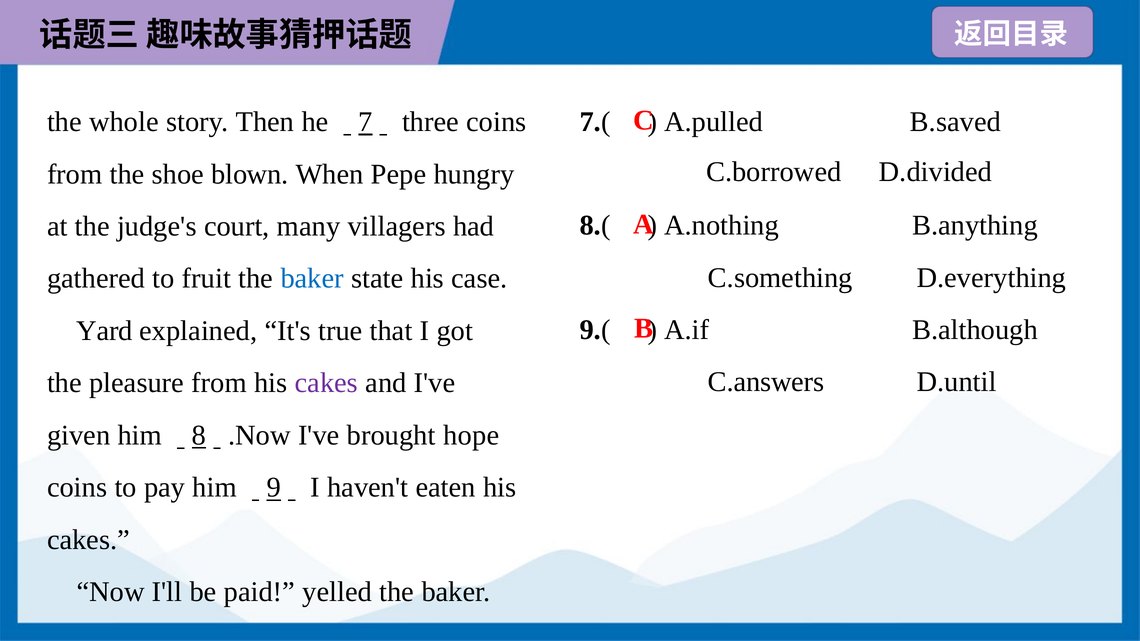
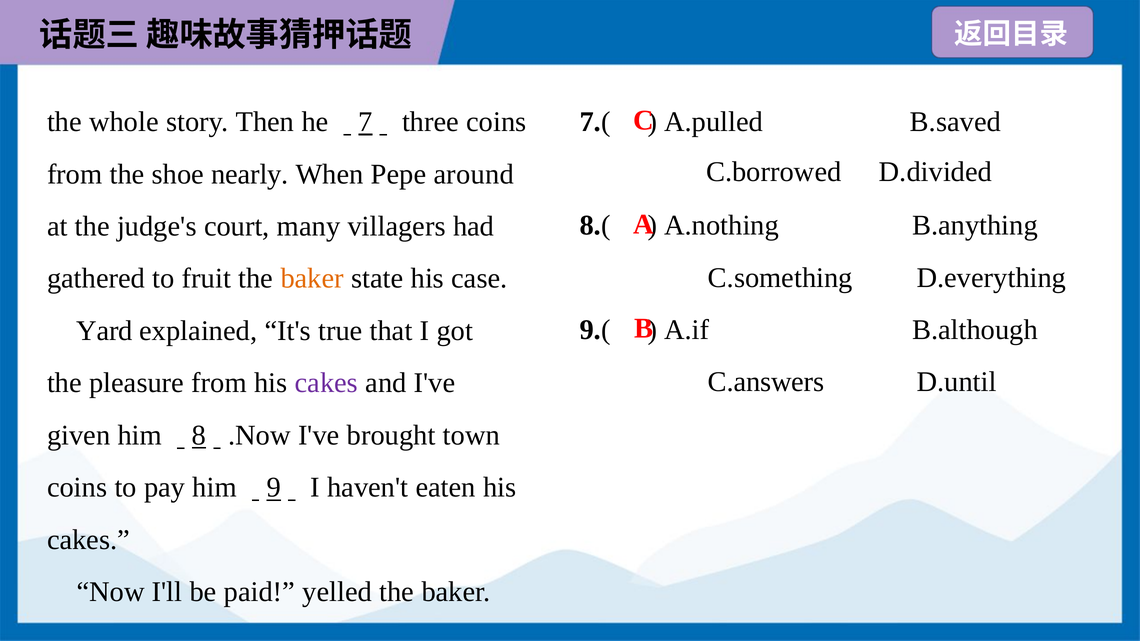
blown: blown -> nearly
hungry: hungry -> around
baker at (312, 279) colour: blue -> orange
hope: hope -> town
